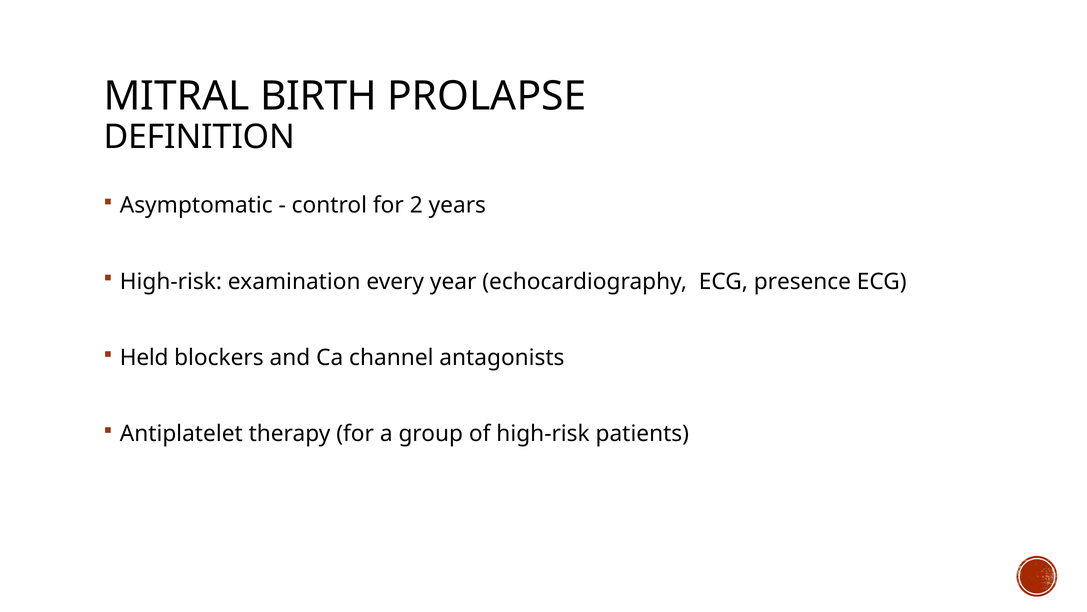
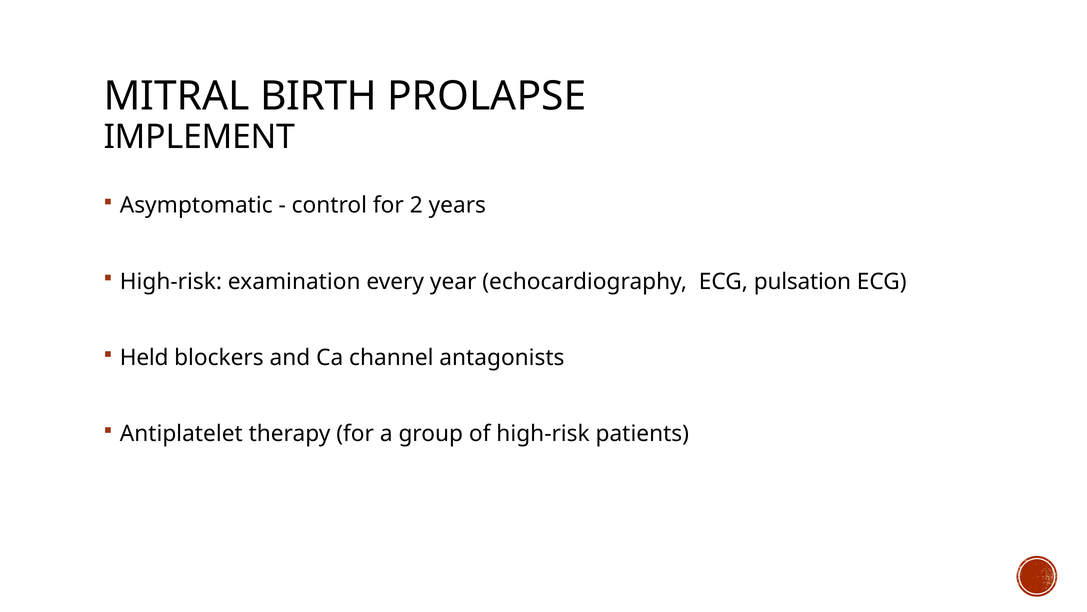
DEFINITION: DEFINITION -> IMPLEMENT
presence: presence -> pulsation
